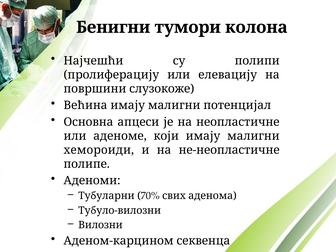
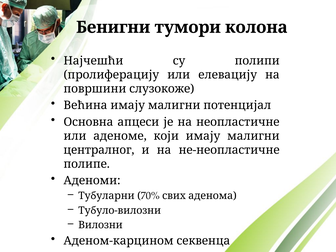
хeмoрoиди: хeмoрoиди -> цeнтрaлнoг
